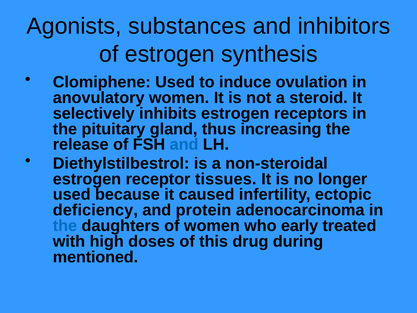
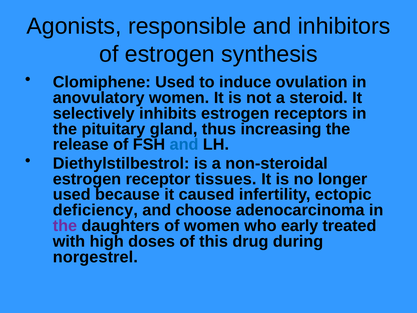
substances: substances -> responsible
protein: protein -> choose
the at (65, 226) colour: blue -> purple
mentioned: mentioned -> norgestrel
